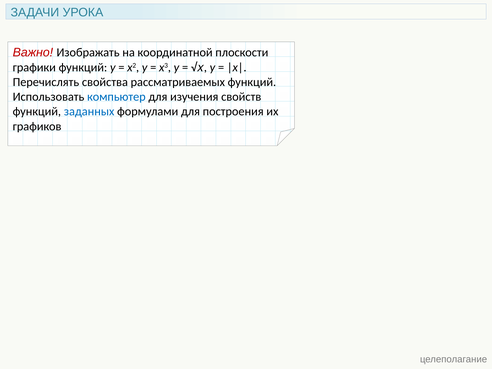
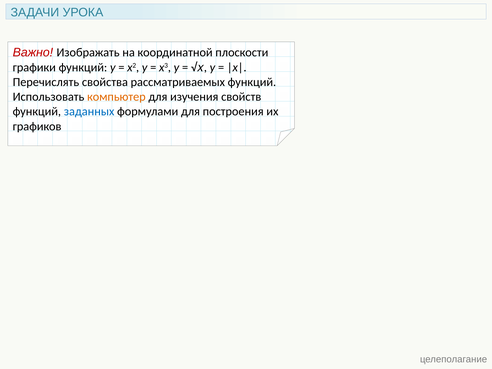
компьютер colour: blue -> orange
